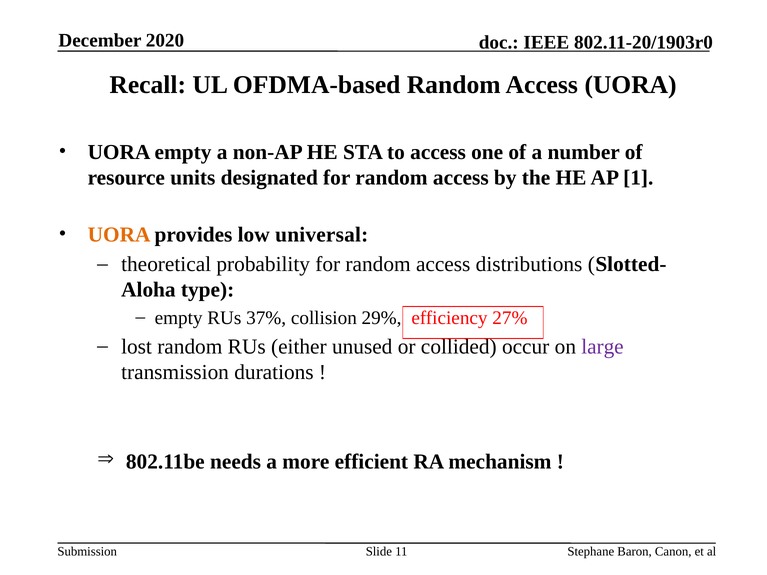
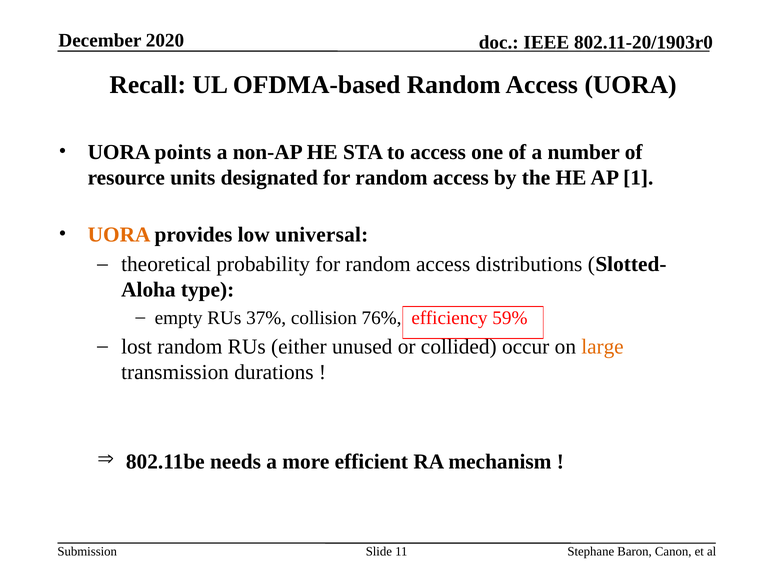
UORA empty: empty -> points
29%: 29% -> 76%
27%: 27% -> 59%
large colour: purple -> orange
